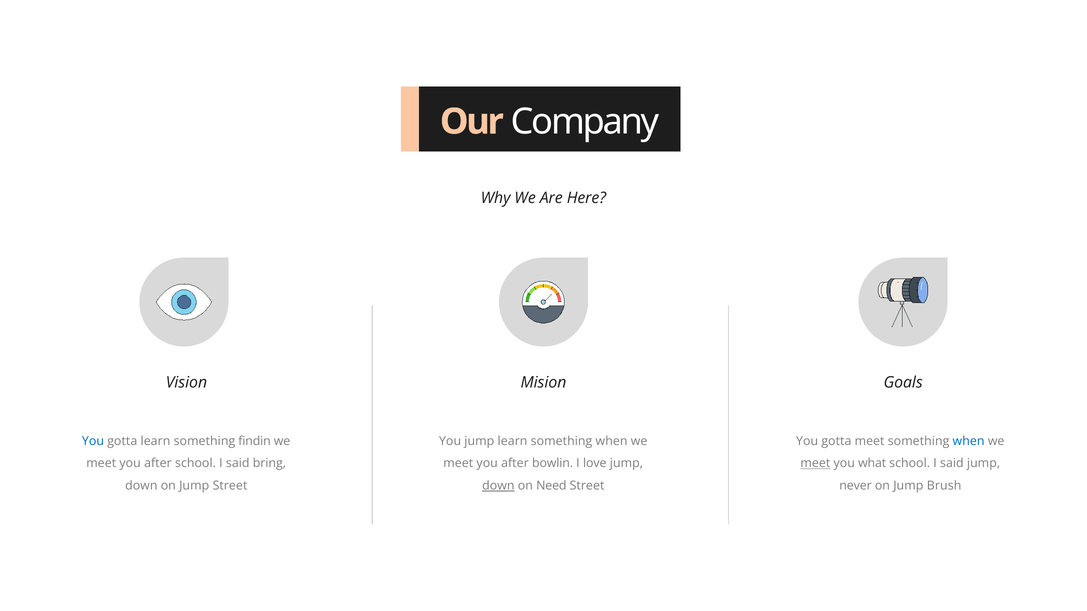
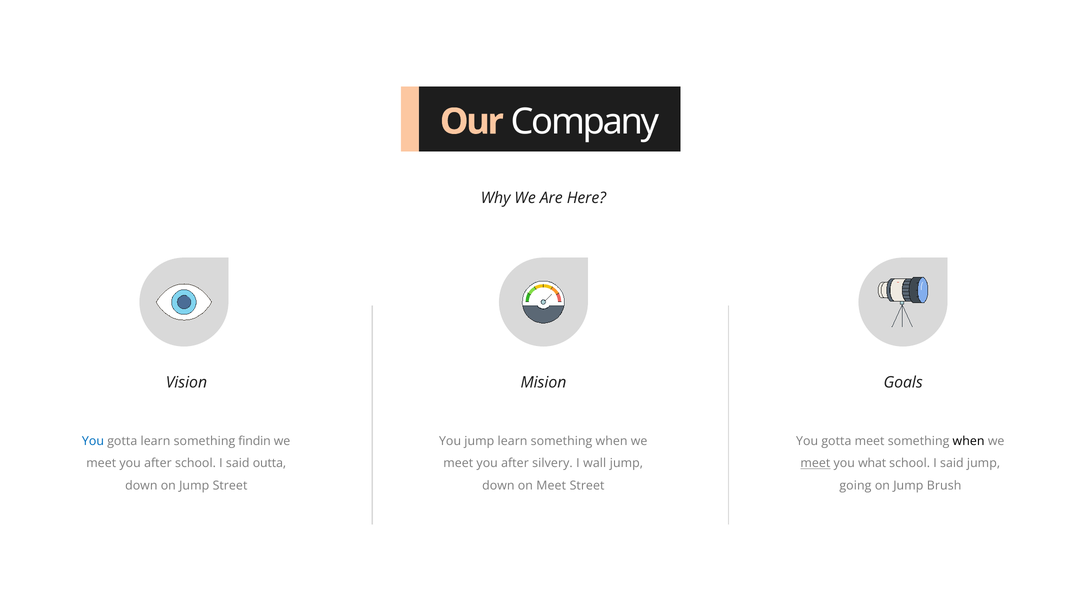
when at (969, 441) colour: blue -> black
bring: bring -> outta
bowlin: bowlin -> silvery
love: love -> wall
down at (498, 486) underline: present -> none
on Need: Need -> Meet
never: never -> going
